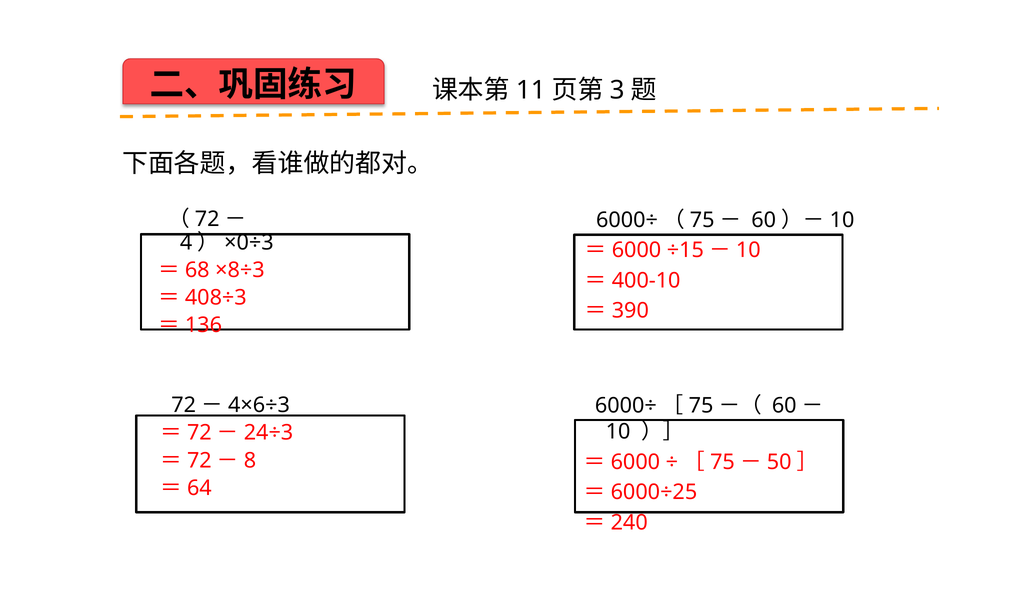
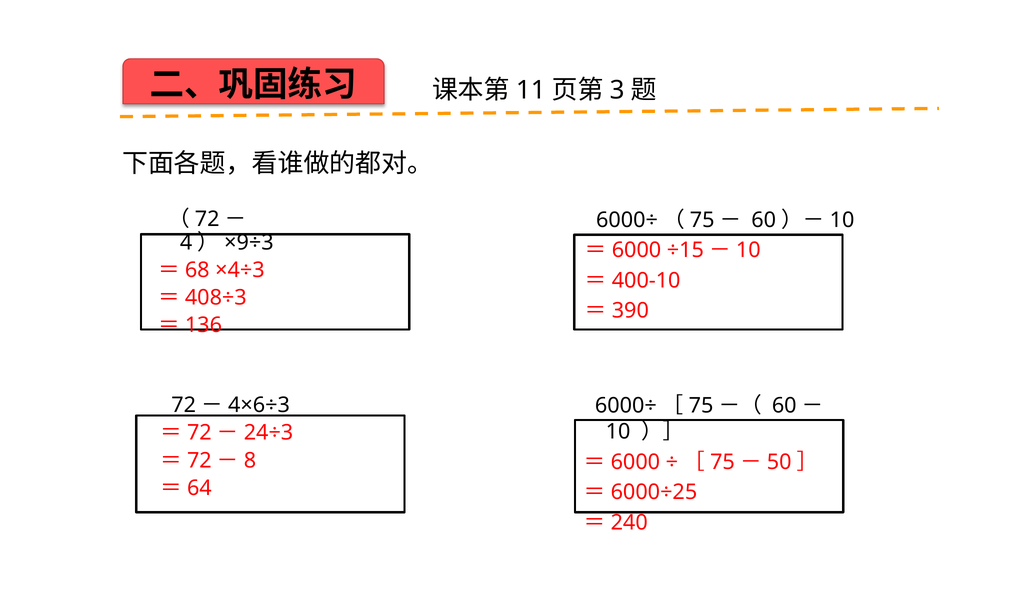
×0÷3: ×0÷3 -> ×9÷3
×8÷3: ×8÷3 -> ×4÷3
